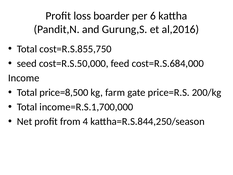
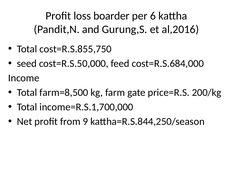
price=8,500: price=8,500 -> farm=8,500
4: 4 -> 9
